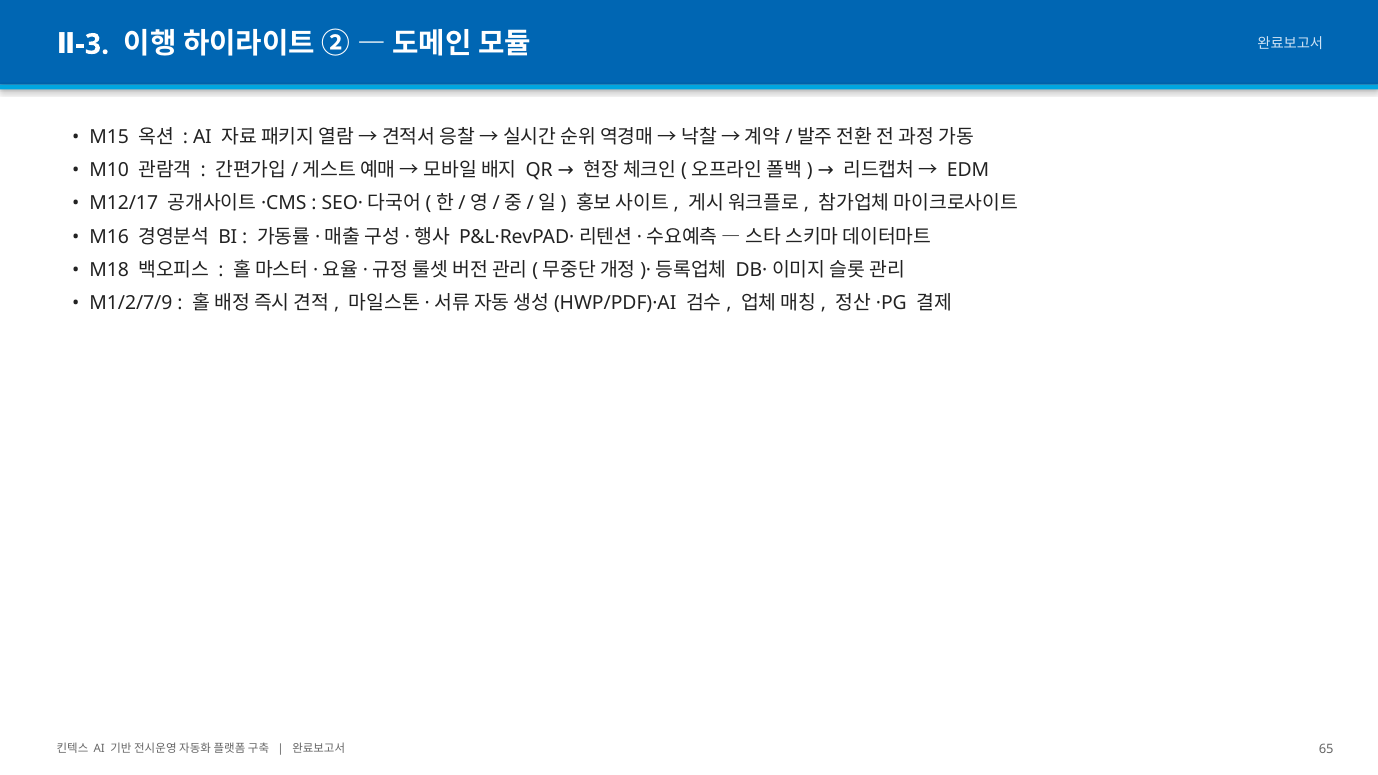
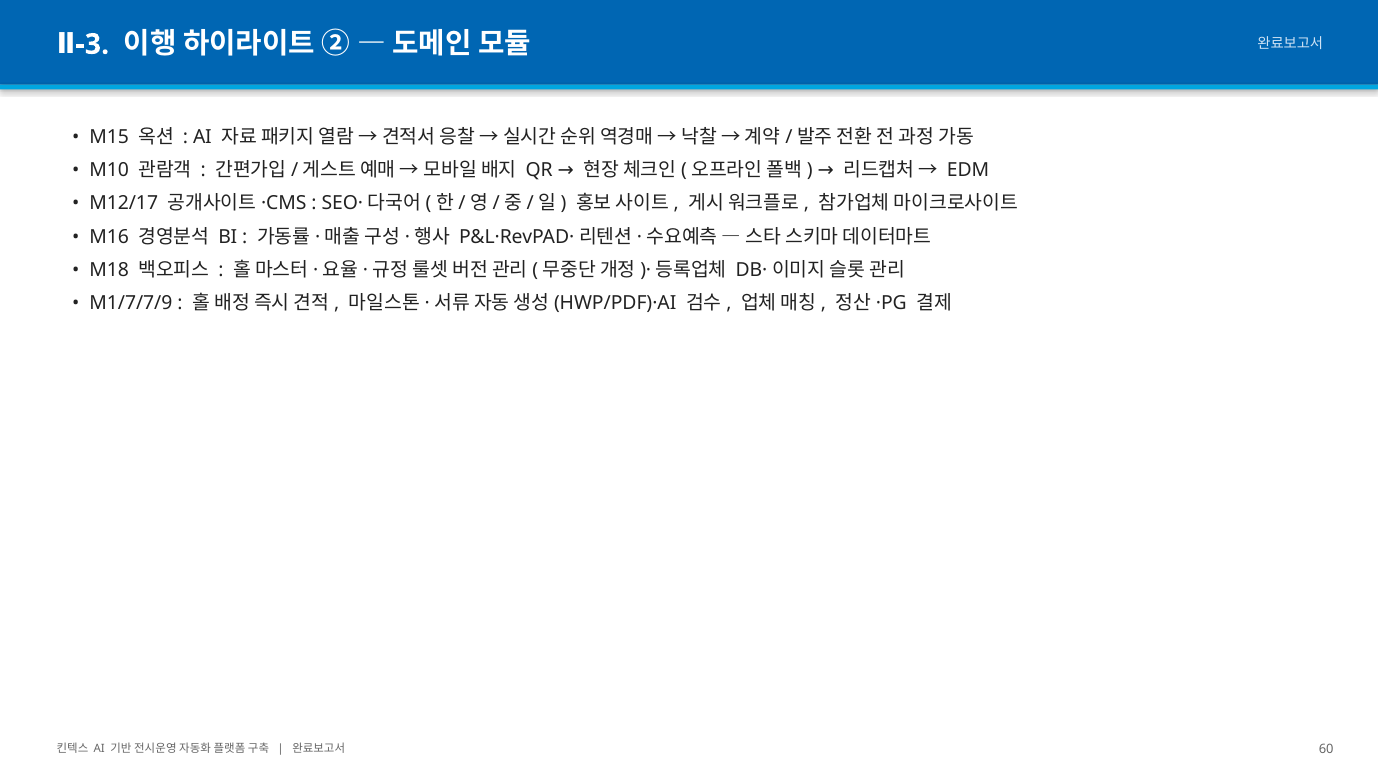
M1/2/7/9: M1/2/7/9 -> M1/7/7/9
65: 65 -> 60
